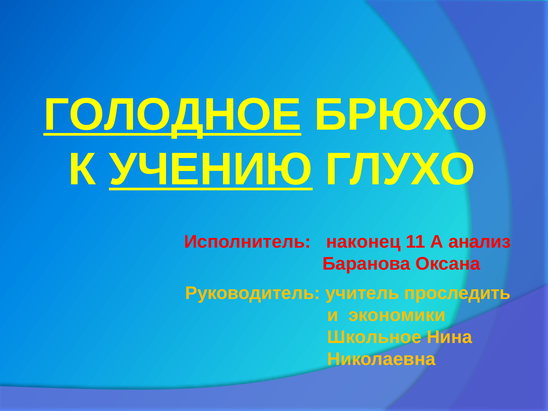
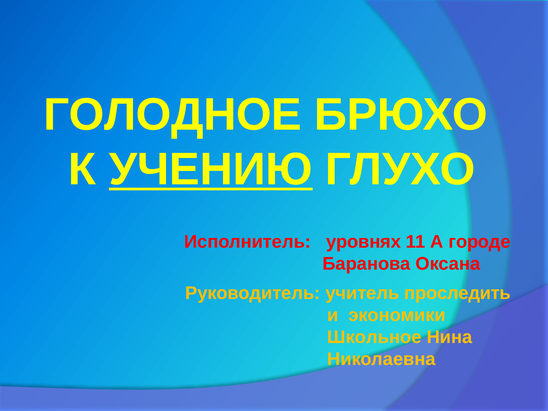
ГОЛОДНОЕ underline: present -> none
наконец: наконец -> уровнях
анализ: анализ -> городе
